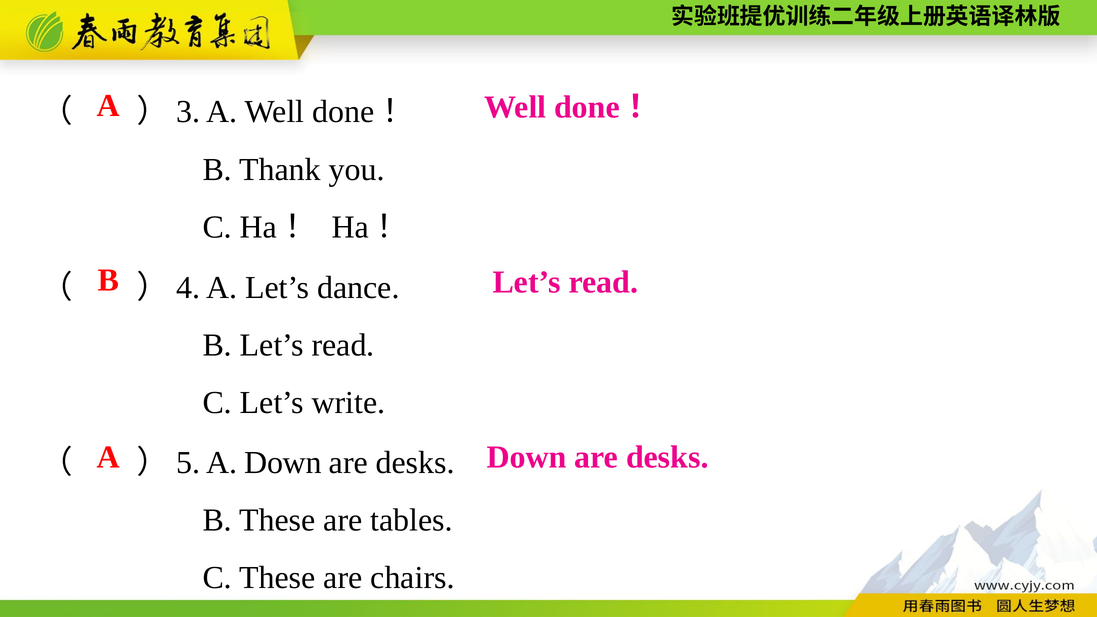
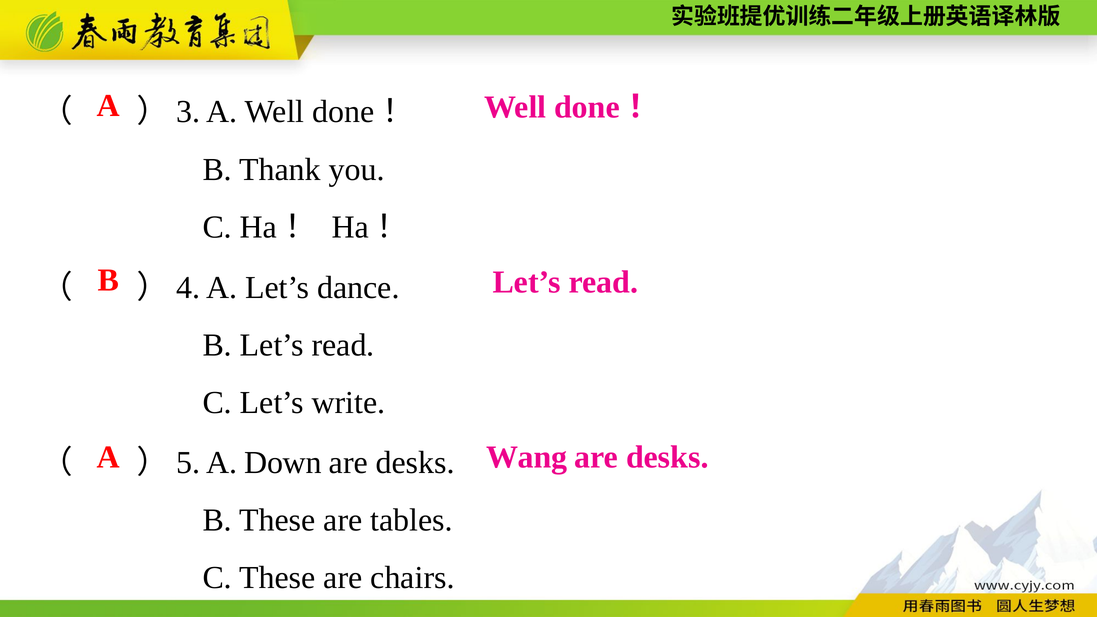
Down at (526, 457): Down -> Wang
